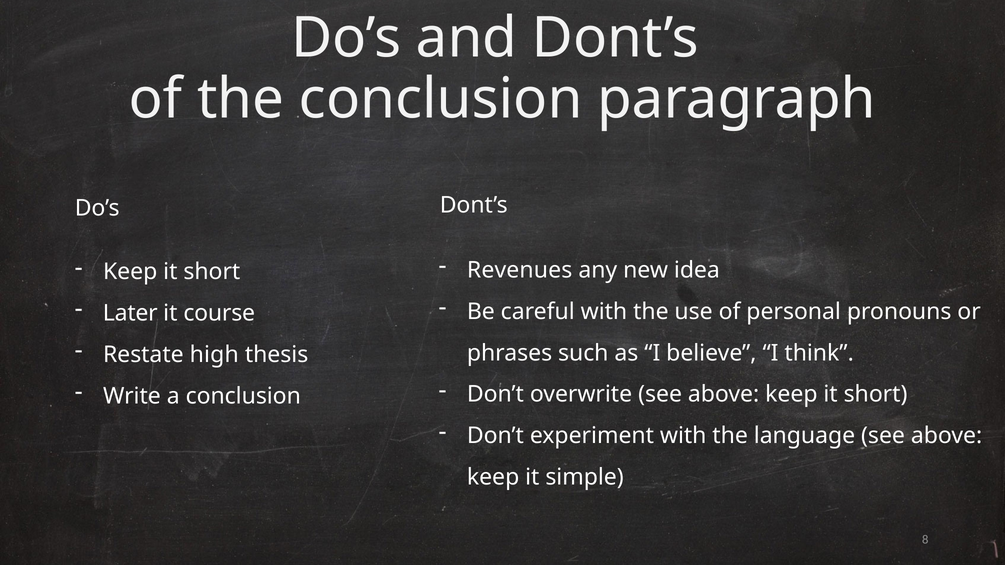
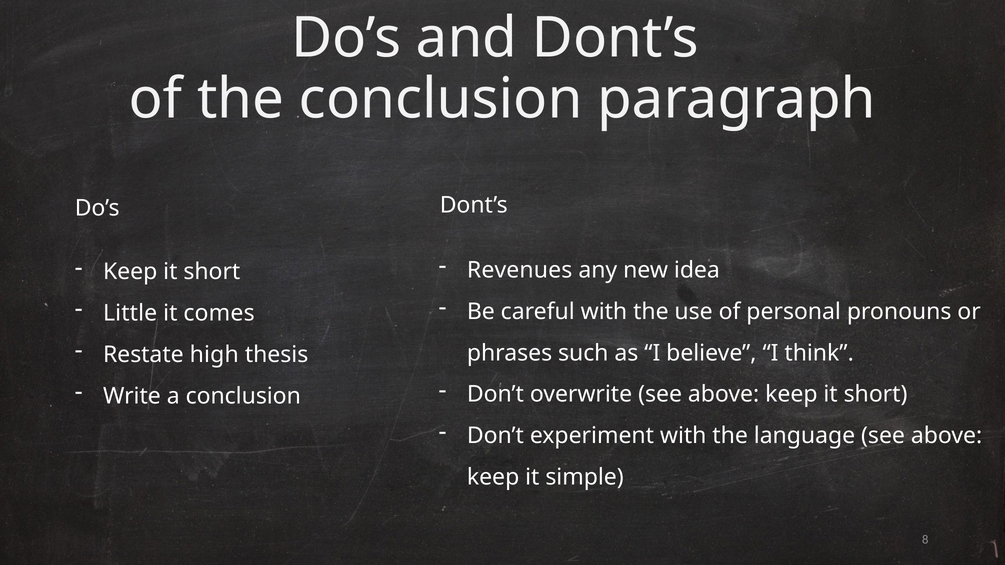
Later: Later -> Little
course: course -> comes
